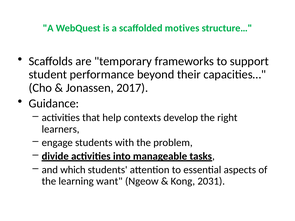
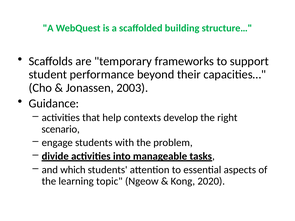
motives: motives -> building
2017: 2017 -> 2003
learners: learners -> scenario
want: want -> topic
2031: 2031 -> 2020
